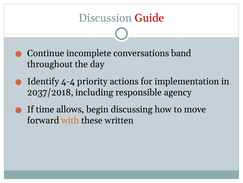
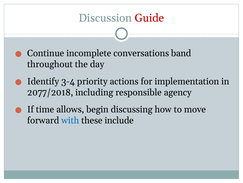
4-4: 4-4 -> 3-4
2037/2018: 2037/2018 -> 2077/2018
with colour: orange -> blue
written: written -> include
